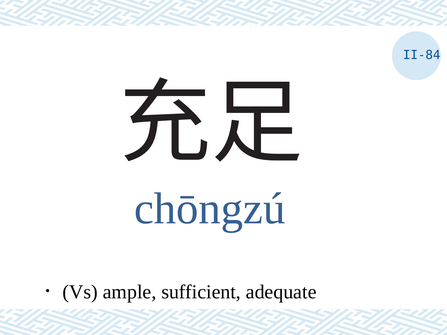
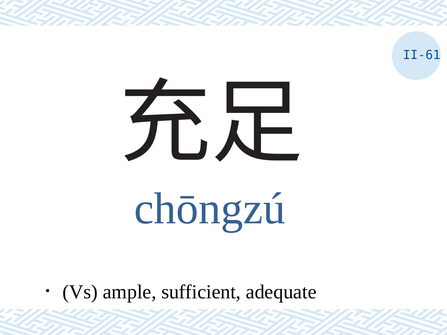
II-84: II-84 -> II-61
